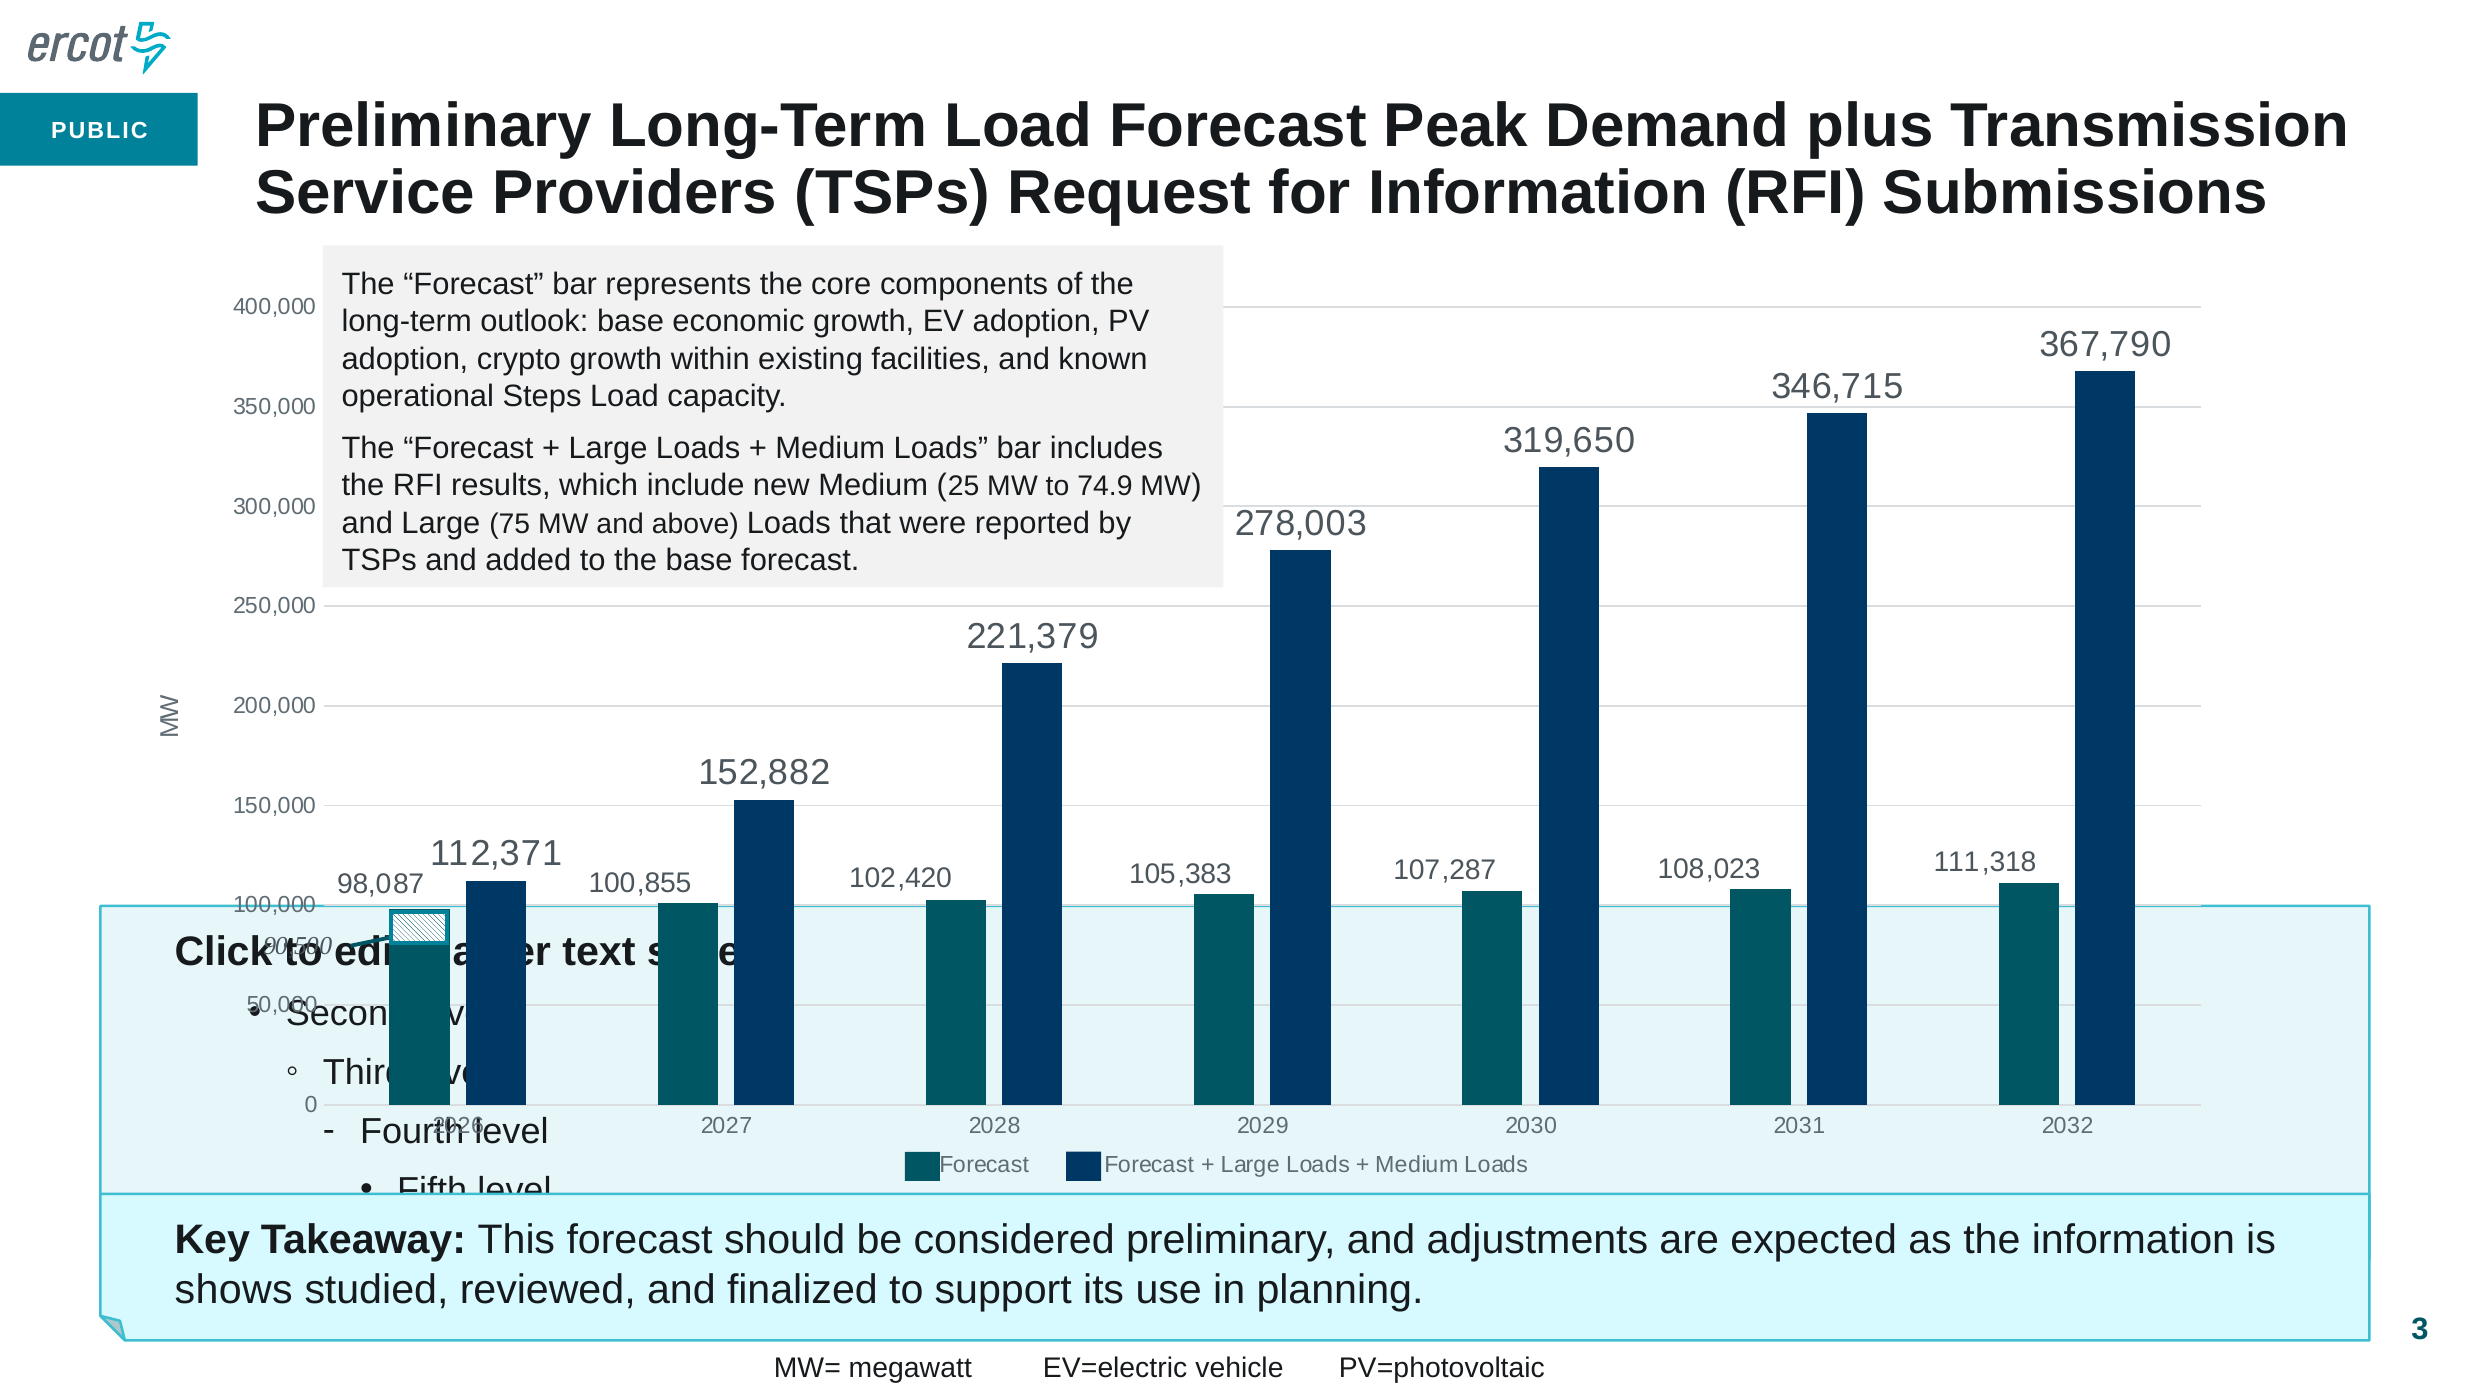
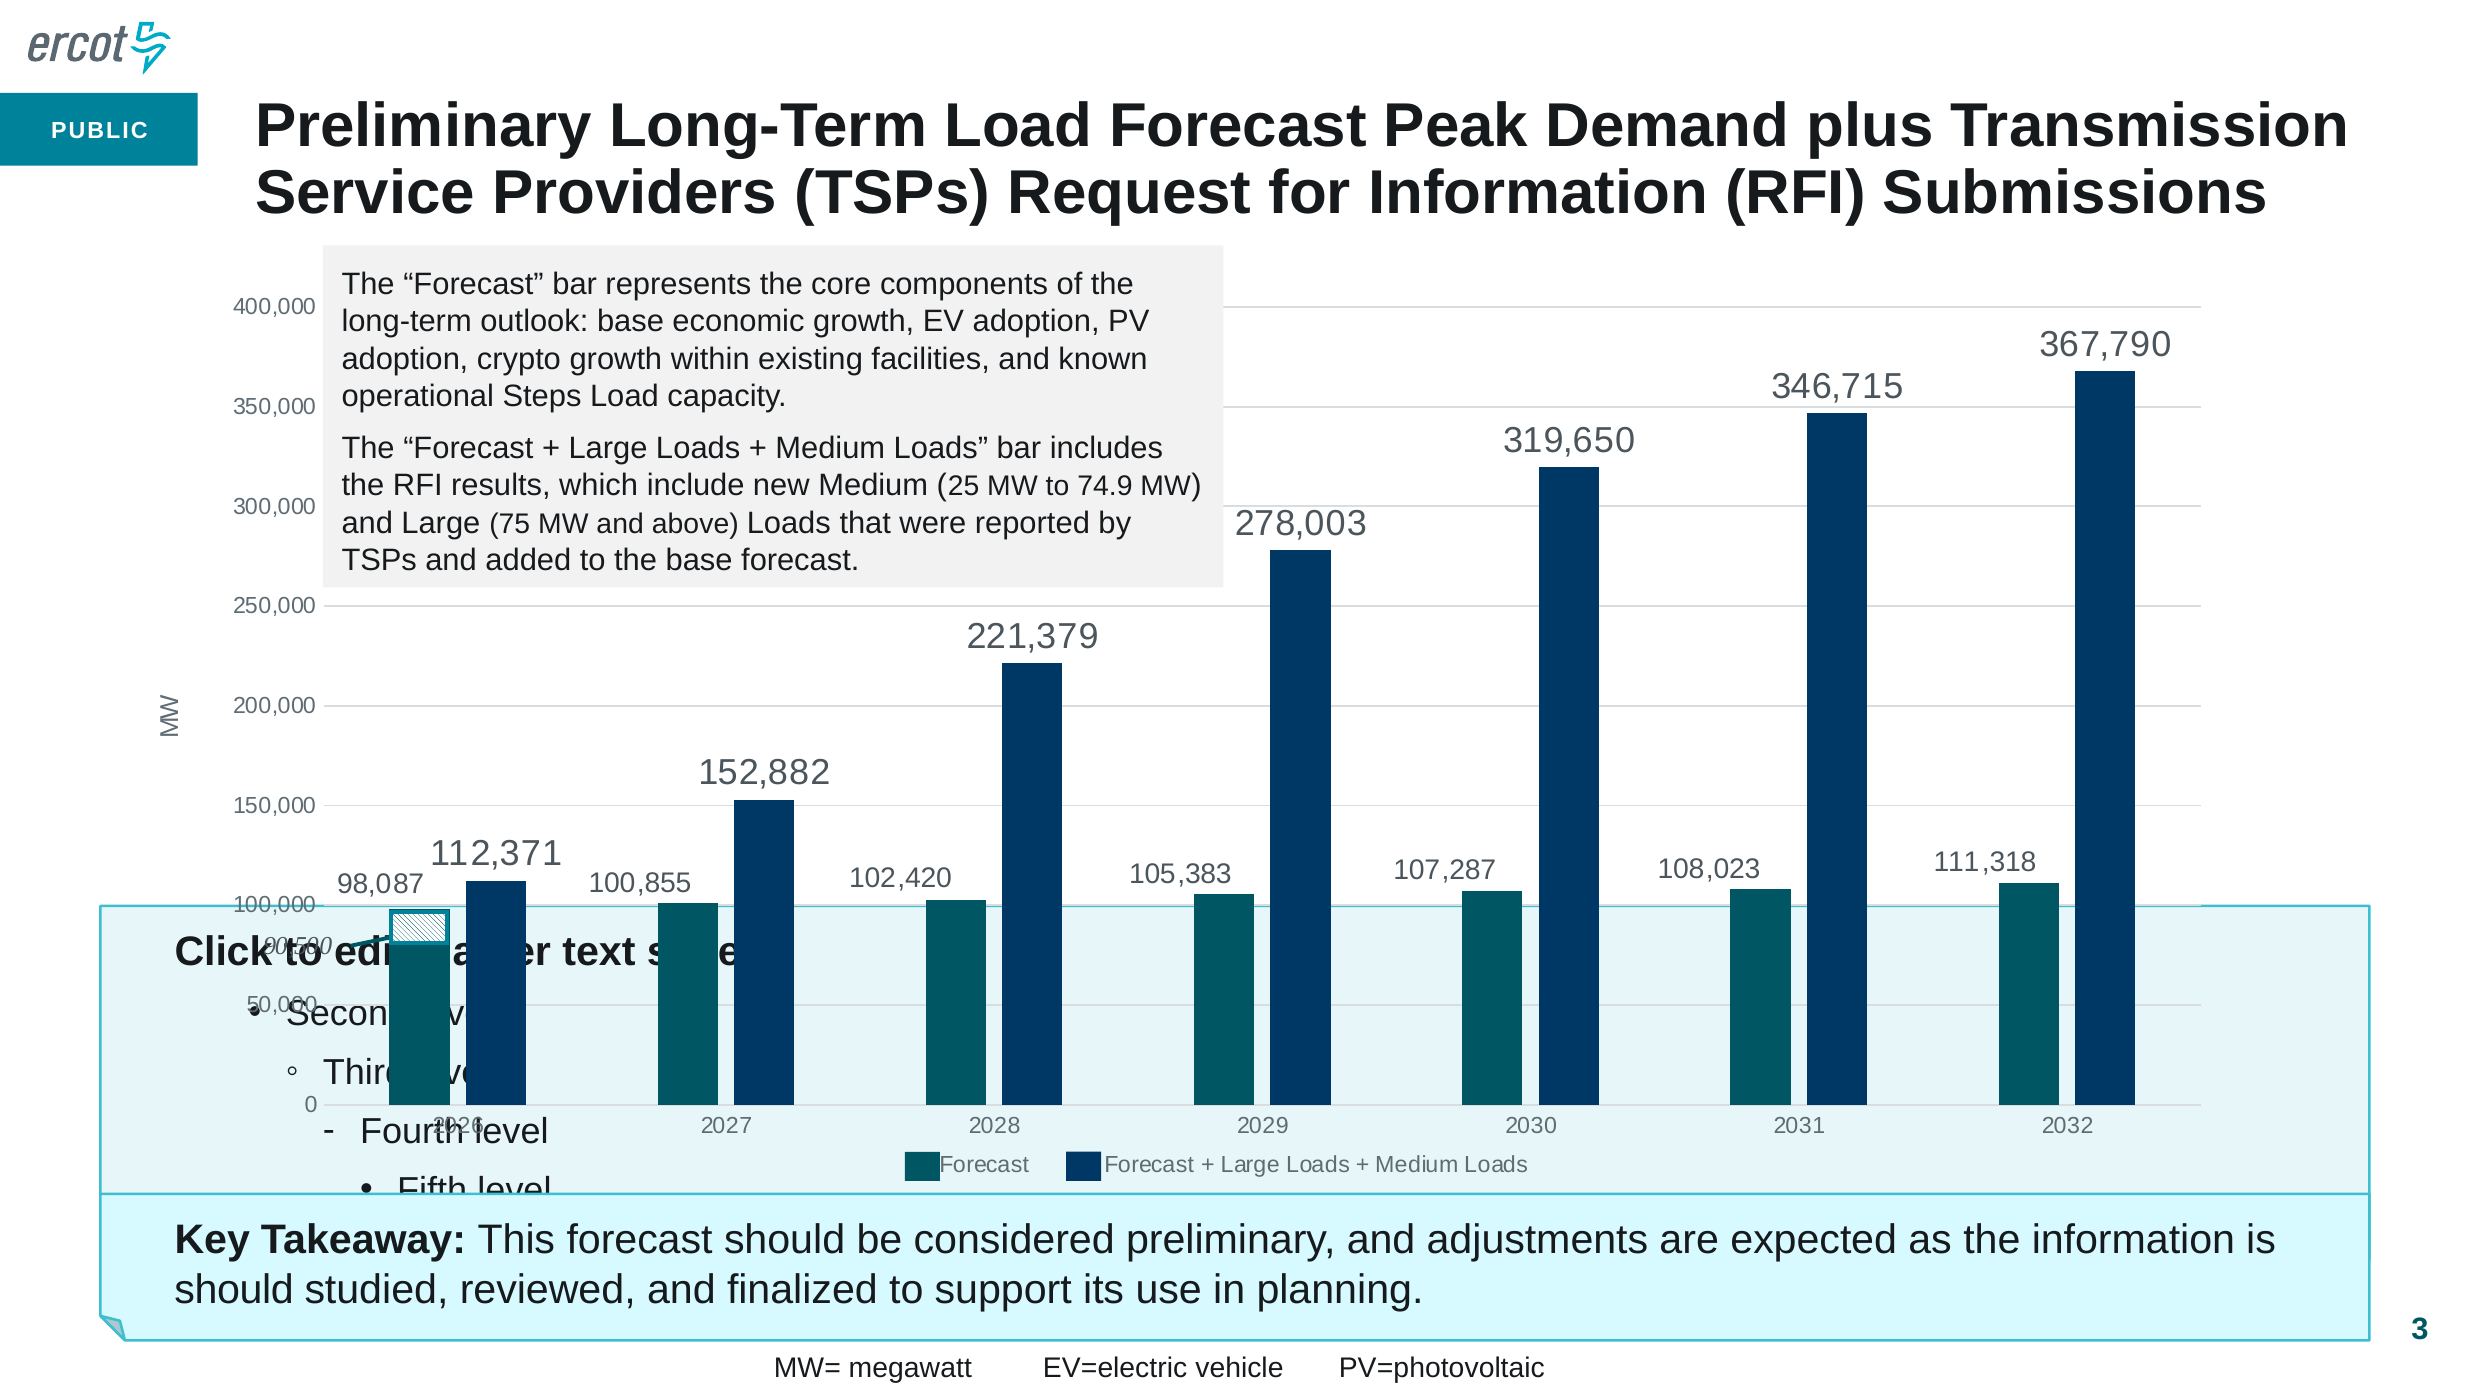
shows at (234, 1289): shows -> should
